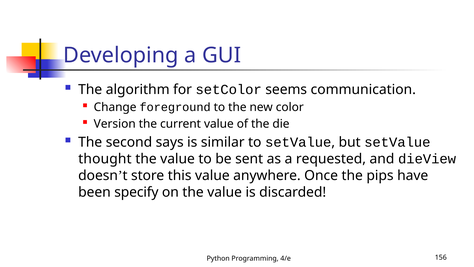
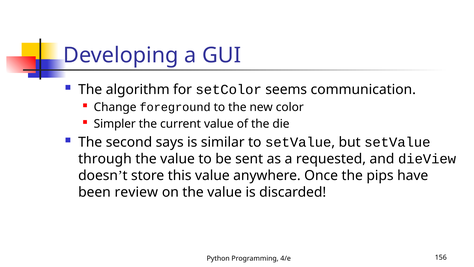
Version: Version -> Simpler
thought: thought -> through
specify: specify -> review
